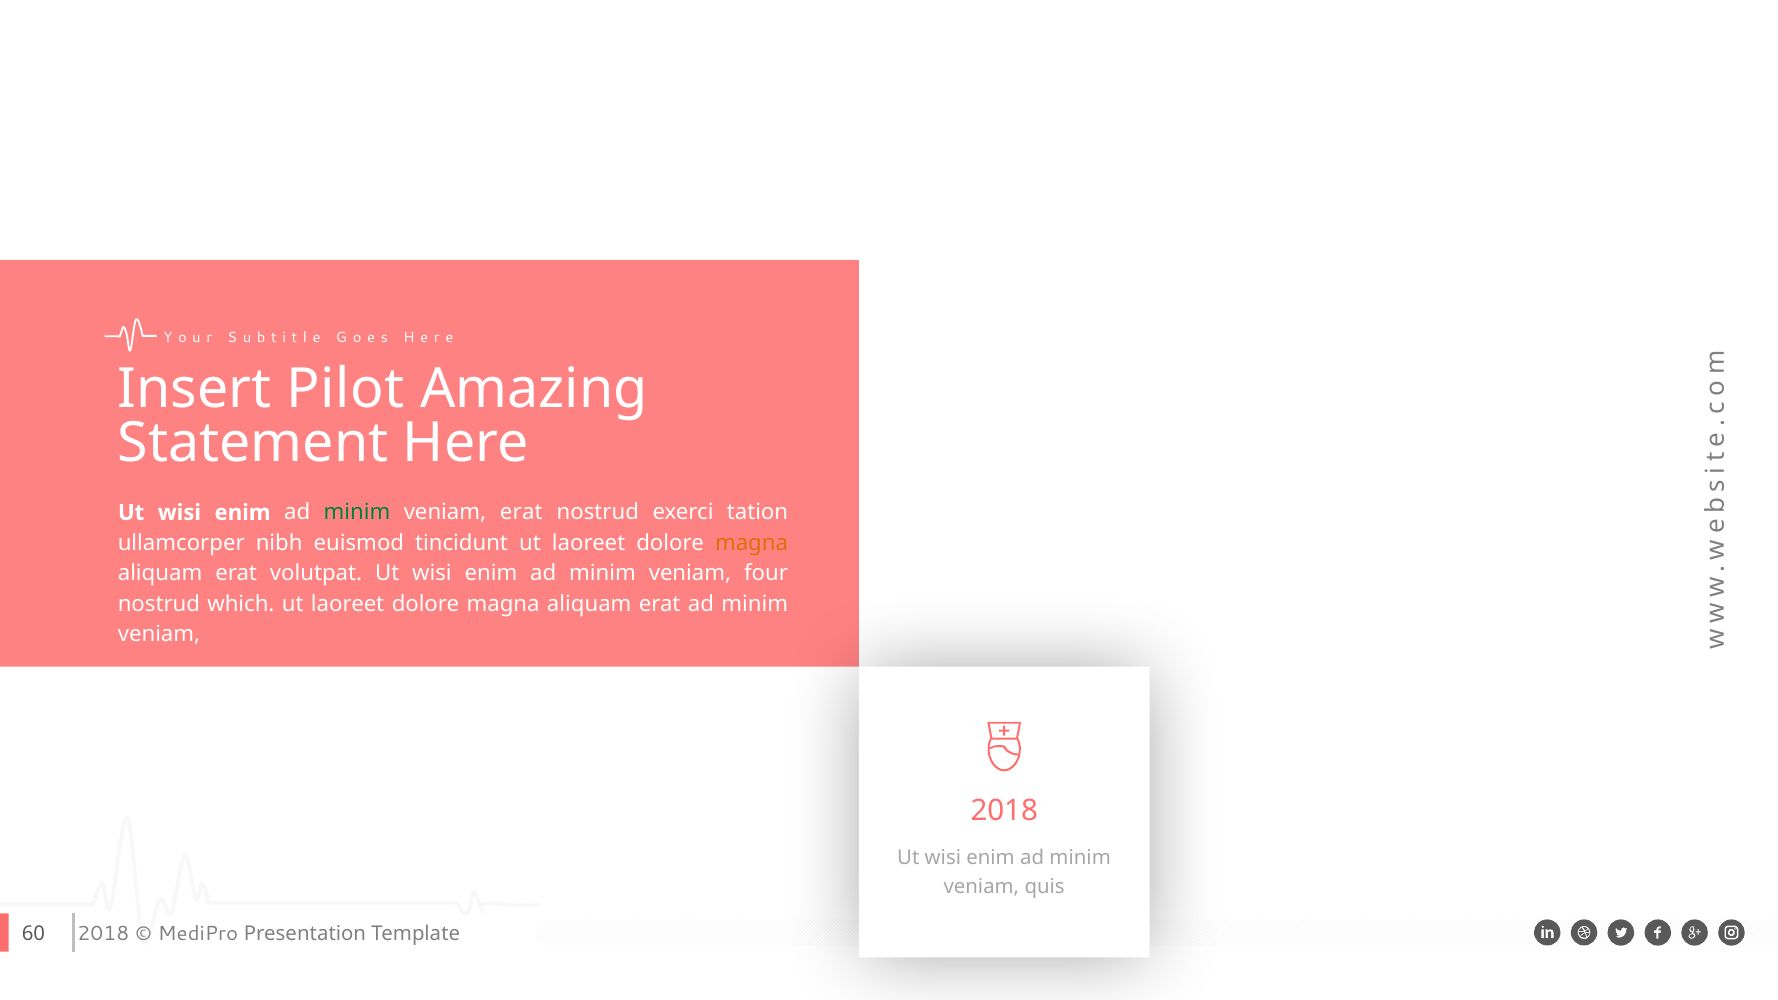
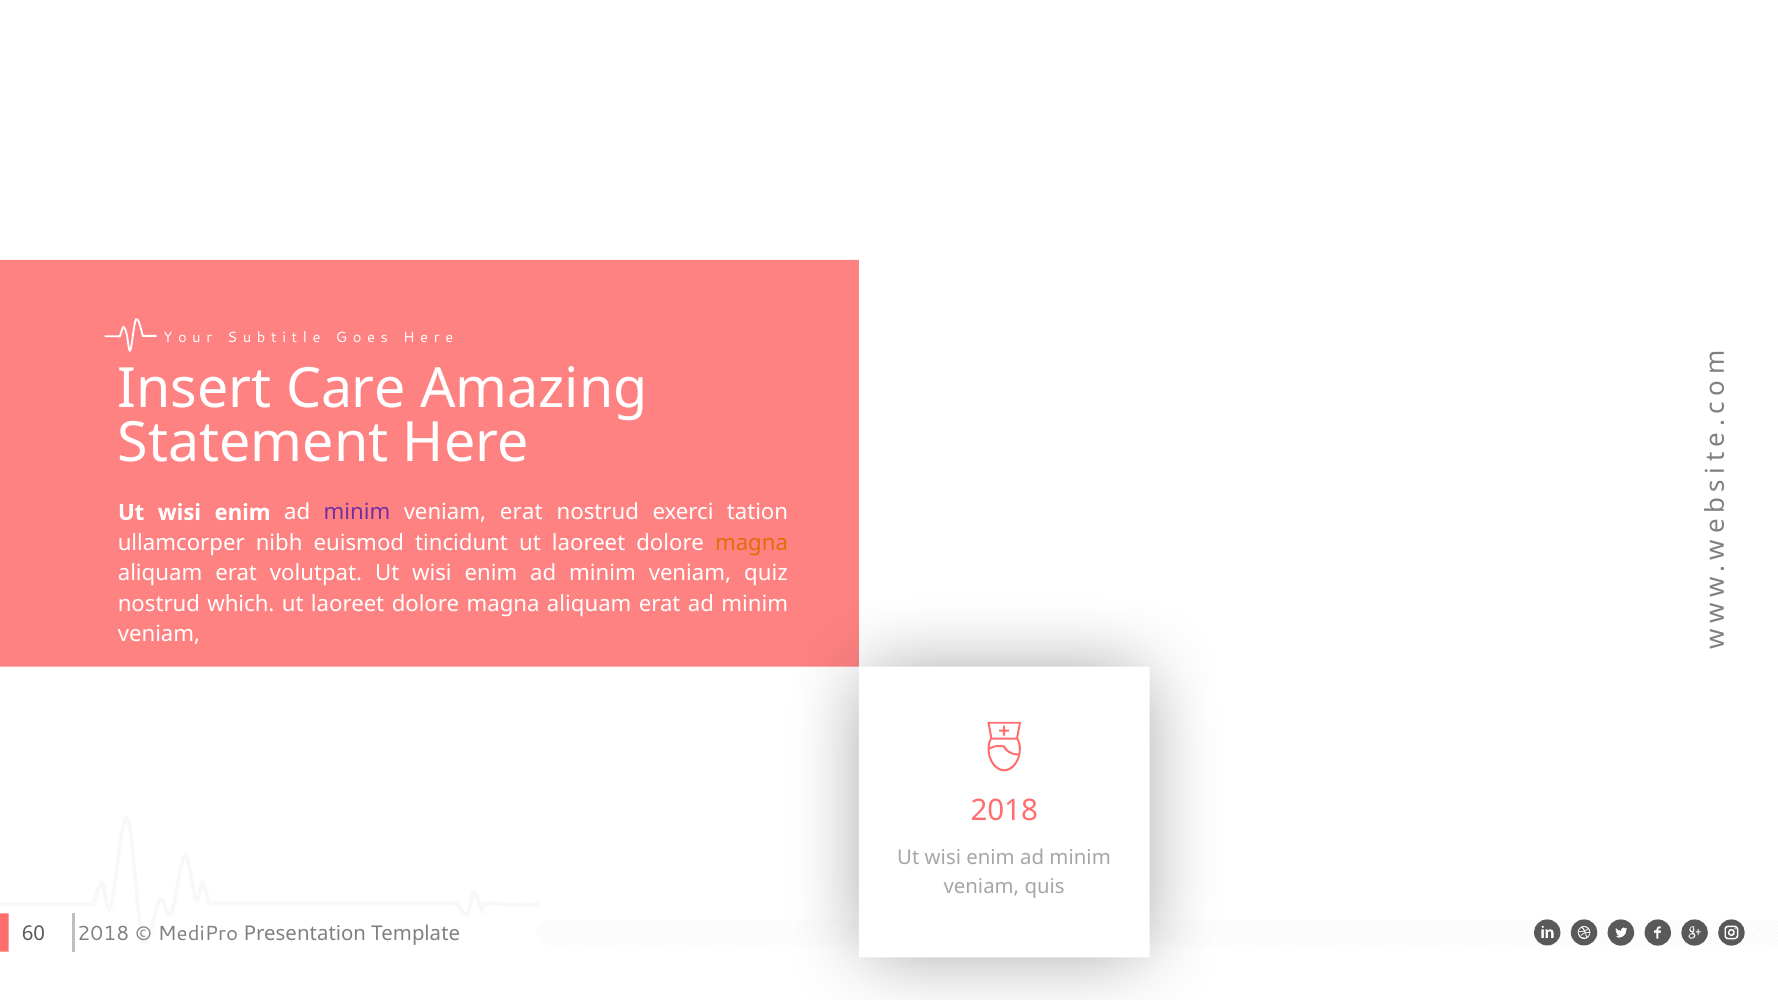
Pilot: Pilot -> Care
minim at (357, 513) colour: green -> purple
four: four -> quiz
